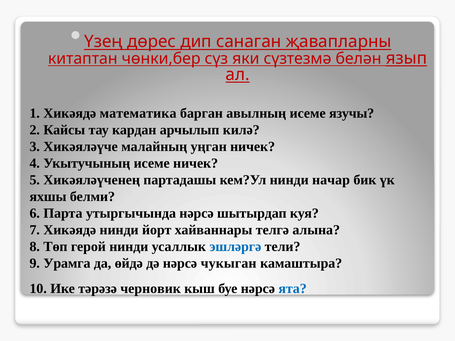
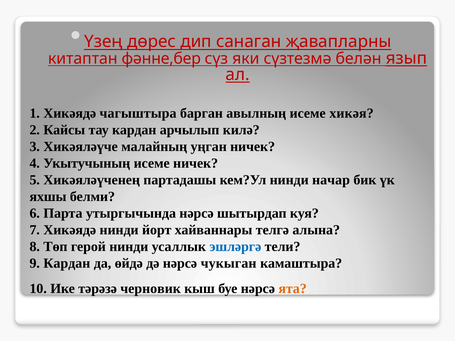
чөнки,бер: чөнки,бер -> фәнне,бер
математика: математика -> чагыштыра
язучы: язучы -> хикәя
9 Урамга: Урамга -> Кардан
ята colour: blue -> orange
